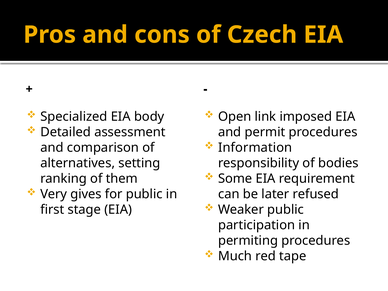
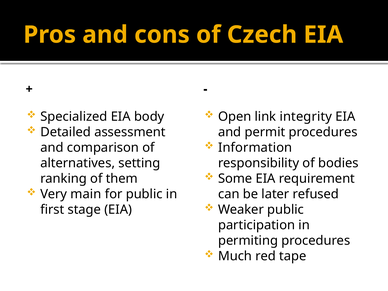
imposed: imposed -> integrity
gives: gives -> main
